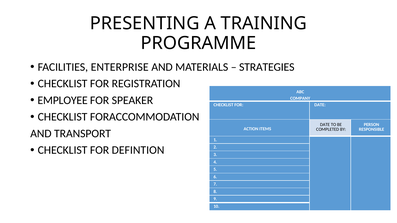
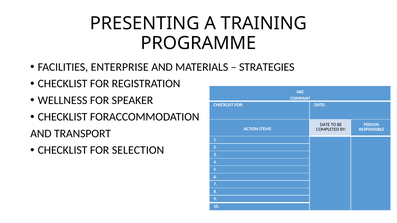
EMPLOYEE: EMPLOYEE -> WELLNESS
DEFINTION: DEFINTION -> SELECTION
